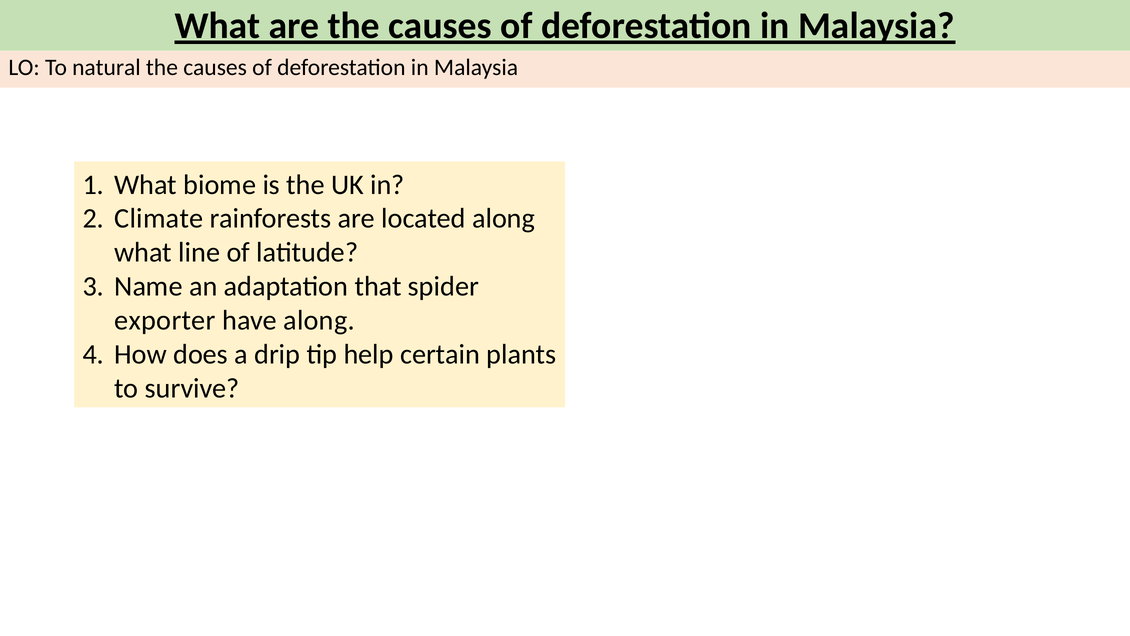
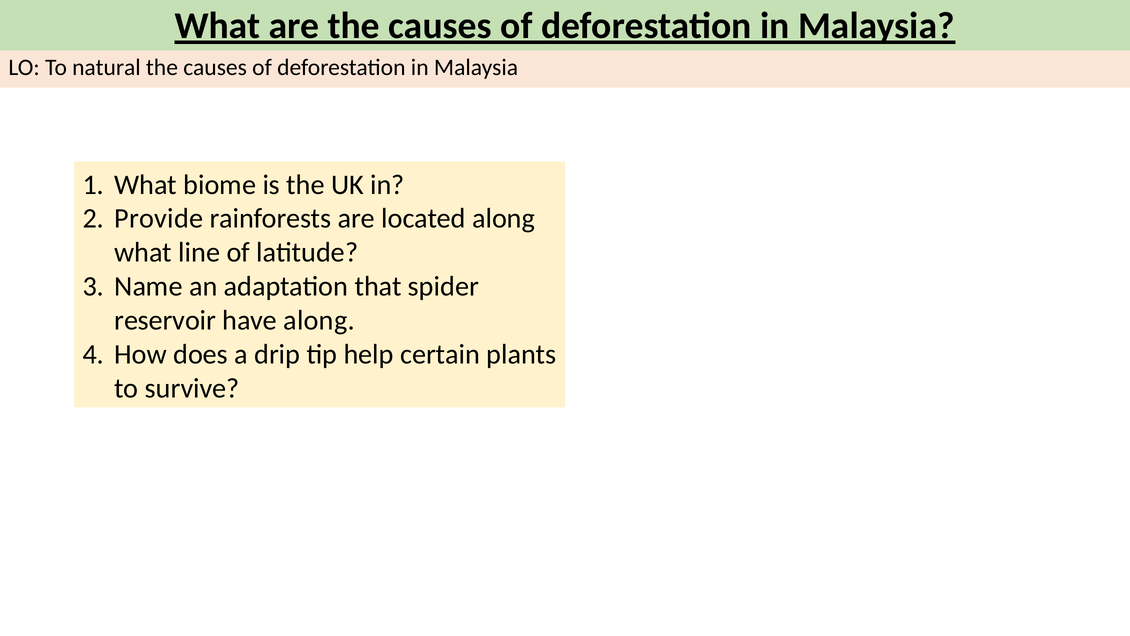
Climate: Climate -> Provide
exporter: exporter -> reservoir
